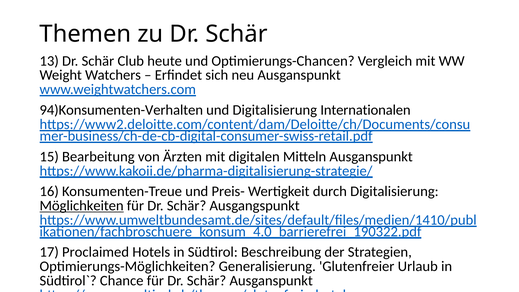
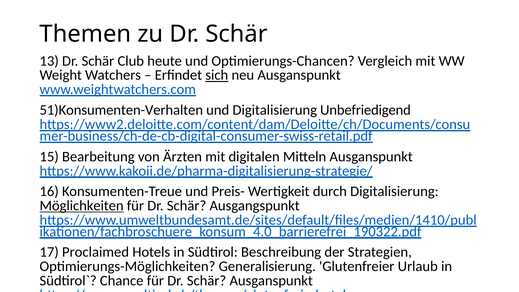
sich underline: none -> present
94)Konsumenten-Verhalten: 94)Konsumenten-Verhalten -> 51)Konsumenten-Verhalten
Internationalen: Internationalen -> Unbefriedigend
